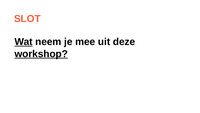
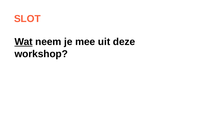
workshop underline: present -> none
